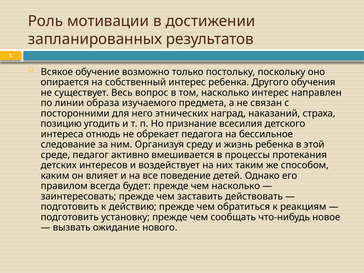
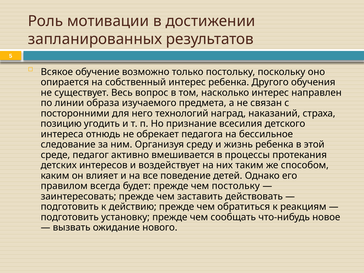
этнических: этнических -> технологий
чем насколько: насколько -> постольку
